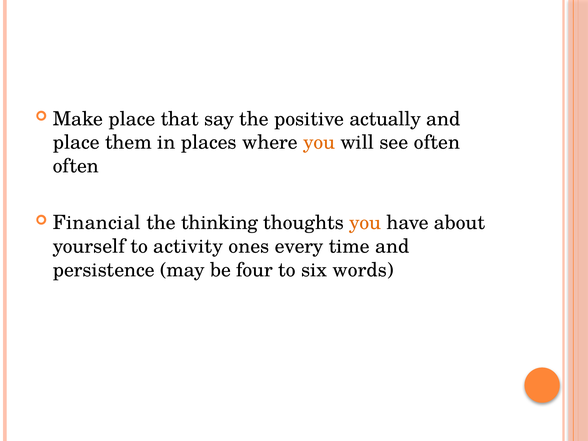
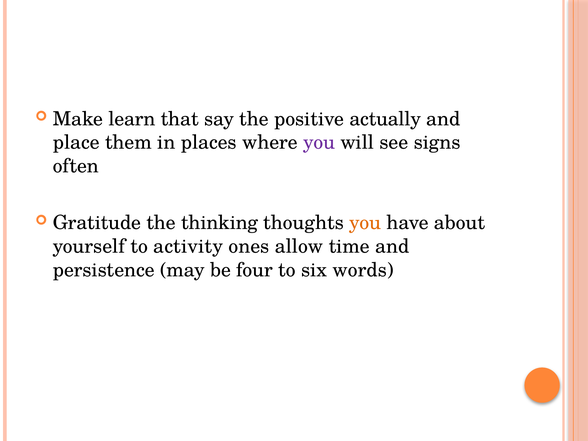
Make place: place -> learn
you at (319, 142) colour: orange -> purple
see often: often -> signs
Financial: Financial -> Gratitude
every: every -> allow
